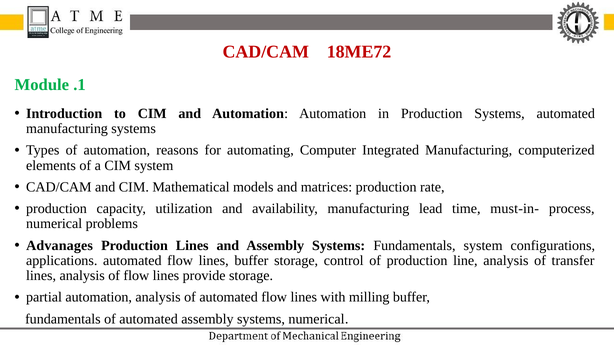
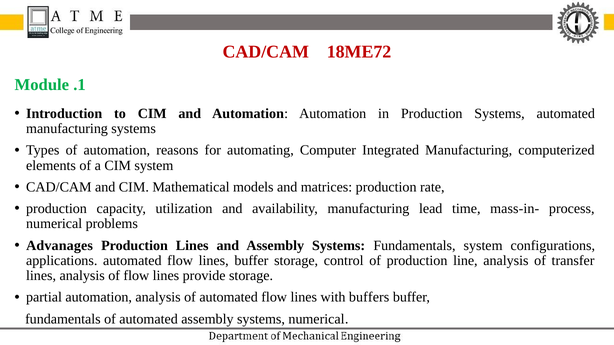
must-in-: must-in- -> mass-in-
milling: milling -> buffers
